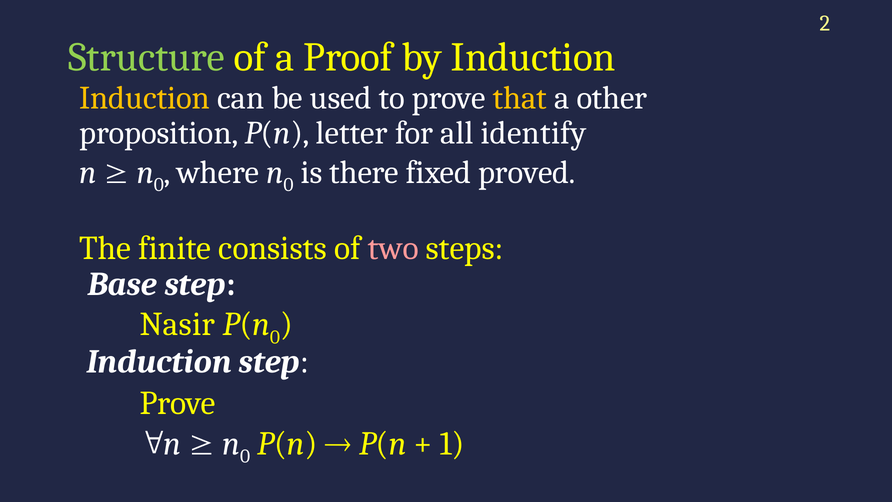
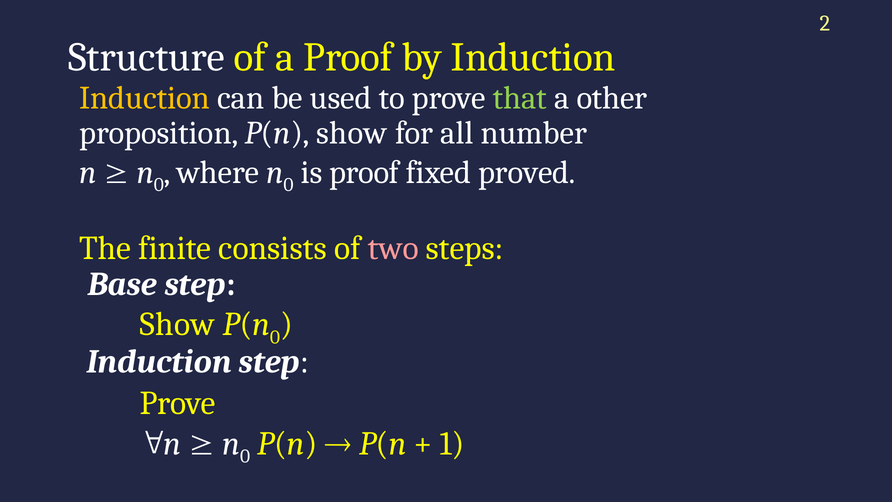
Structure colour: light green -> white
that colour: yellow -> light green
P(n letter: letter -> show
identify: identify -> number
is there: there -> proof
Nasir at (177, 324): Nasir -> Show
